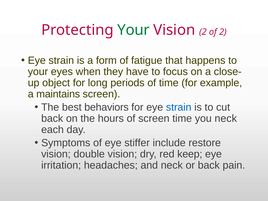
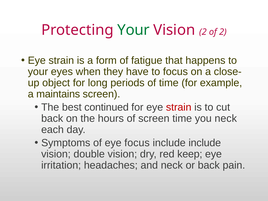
behaviors: behaviors -> continued
strain at (179, 107) colour: blue -> red
eye stiffer: stiffer -> focus
include restore: restore -> include
